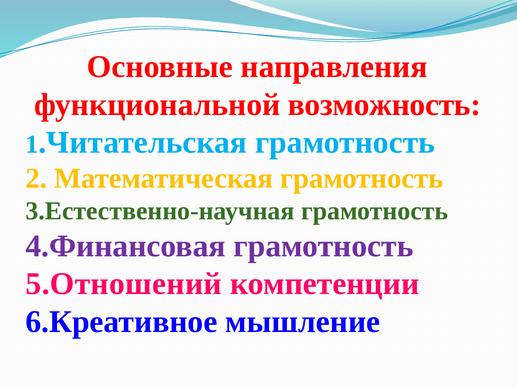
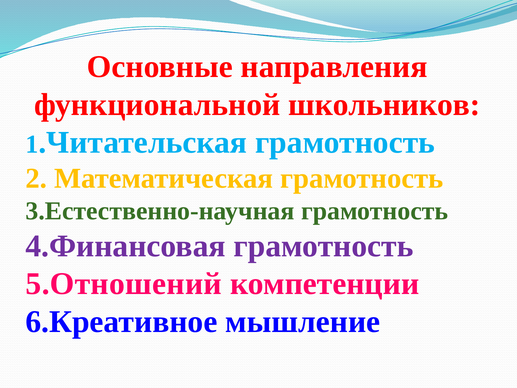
возможность: возможность -> школьников
